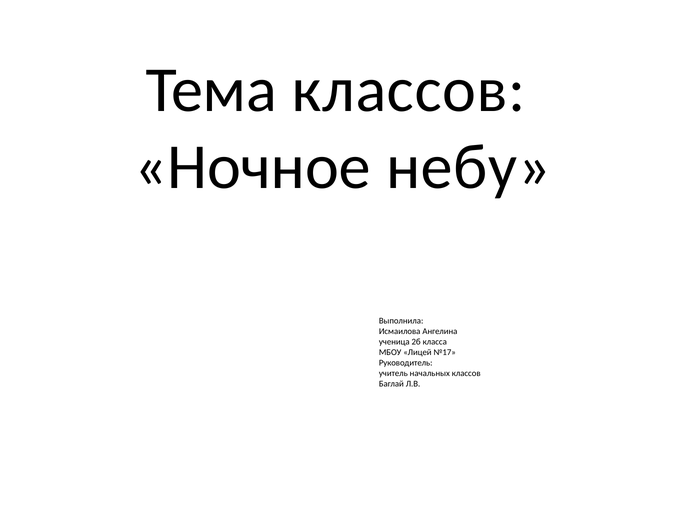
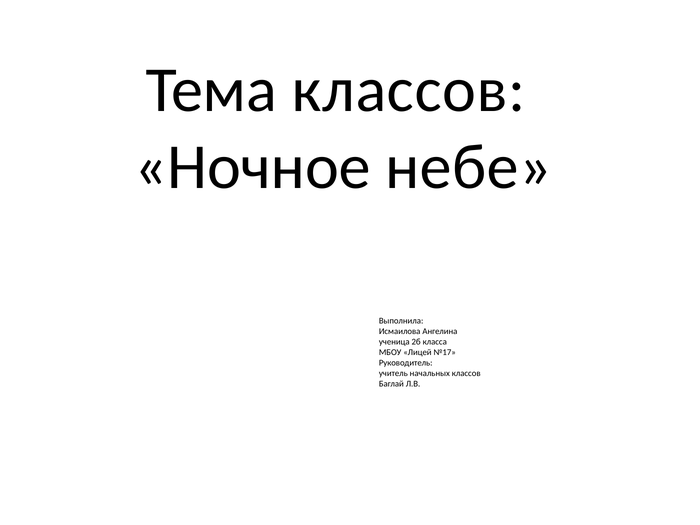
небу: небу -> небе
